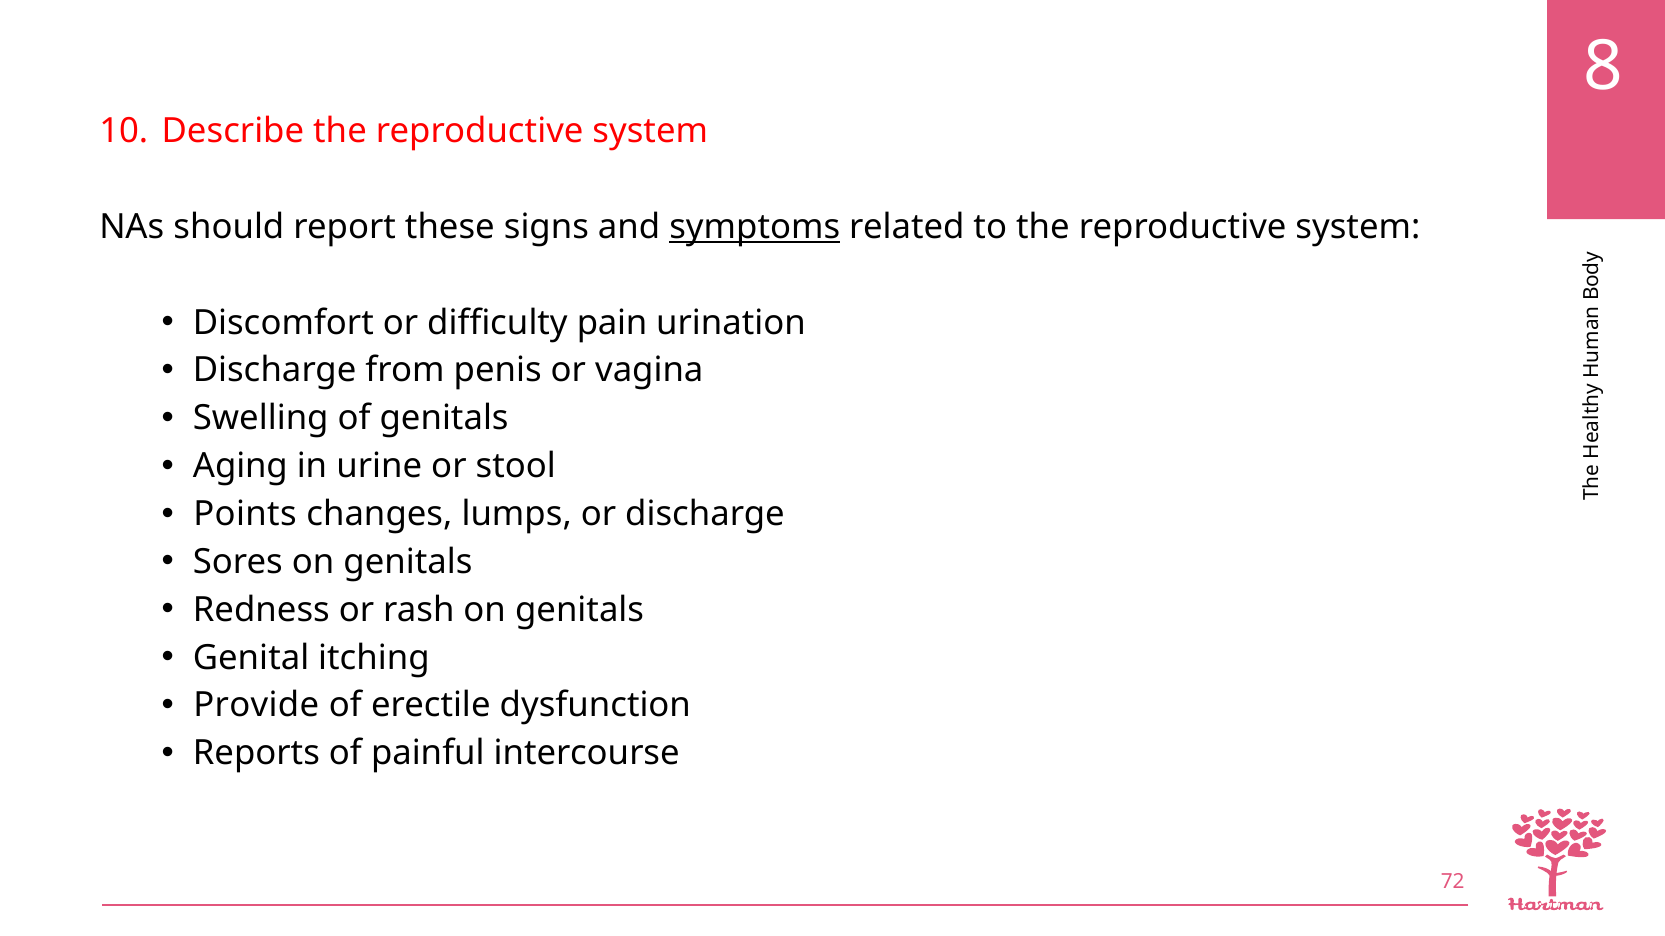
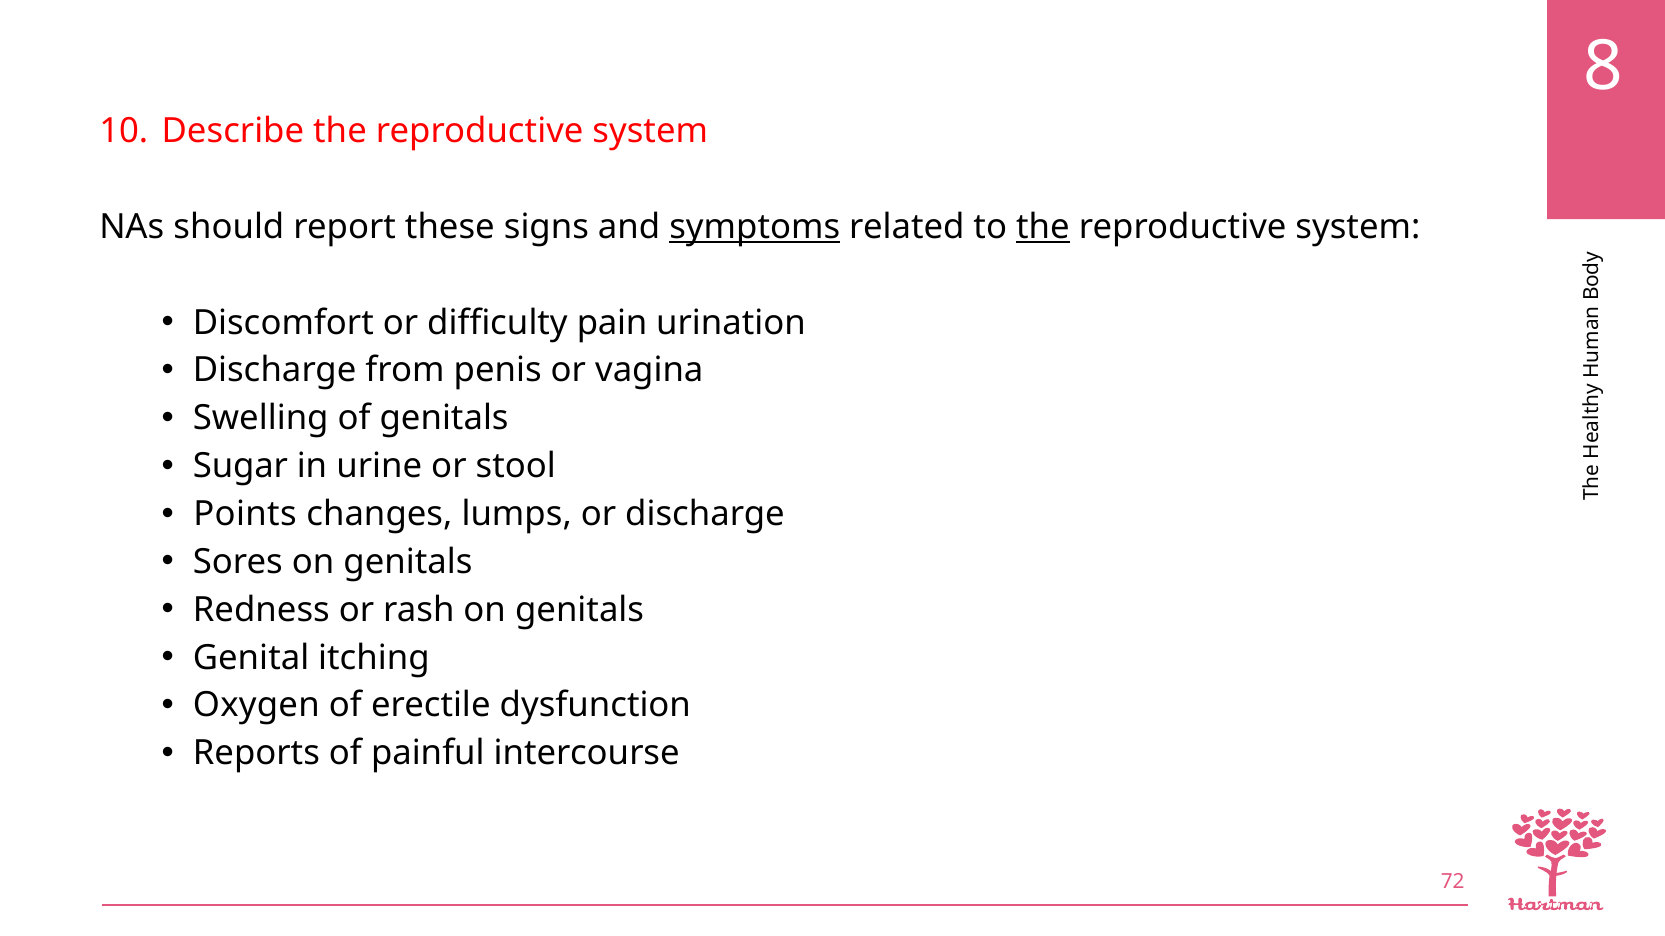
the at (1043, 227) underline: none -> present
Aging: Aging -> Sugar
Provide: Provide -> Oxygen
